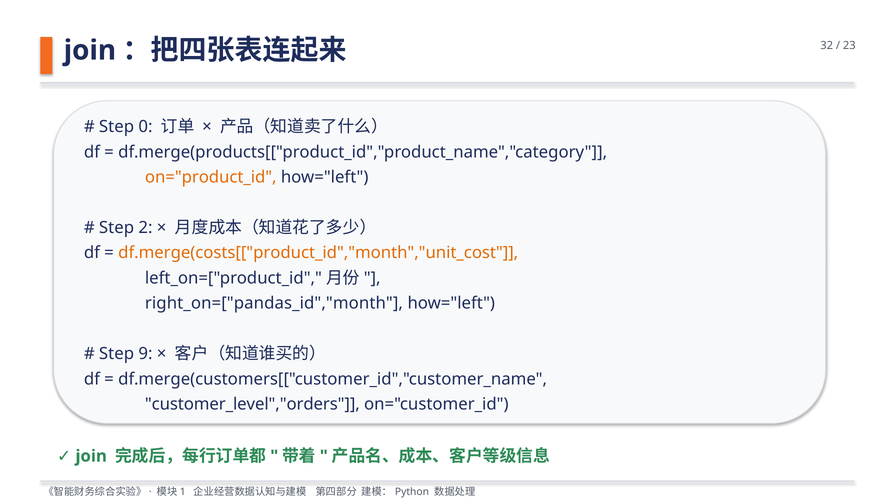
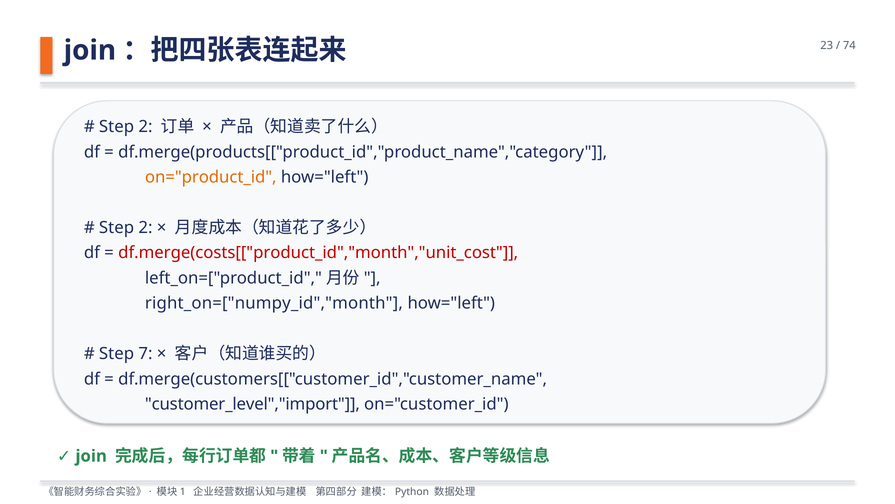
32: 32 -> 23
23: 23 -> 74
0 at (145, 127): 0 -> 2
df.merge(costs[["product_id","month","unit_cost colour: orange -> red
right_on=["pandas_id","month: right_on=["pandas_id","month -> right_on=["numpy_id","month
9: 9 -> 7
customer_level","orders: customer_level","orders -> customer_level","import
